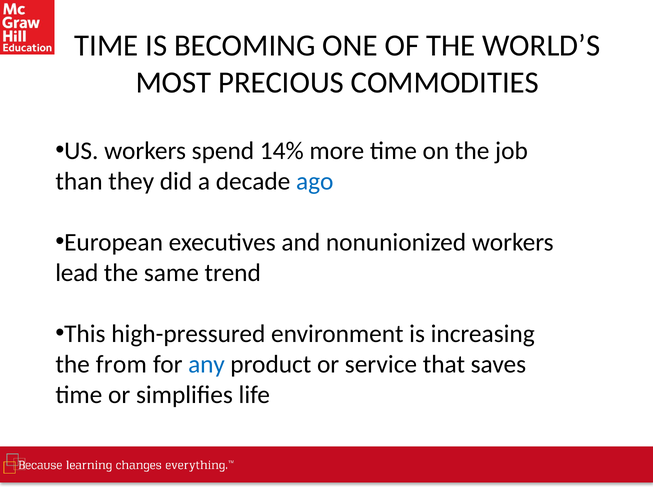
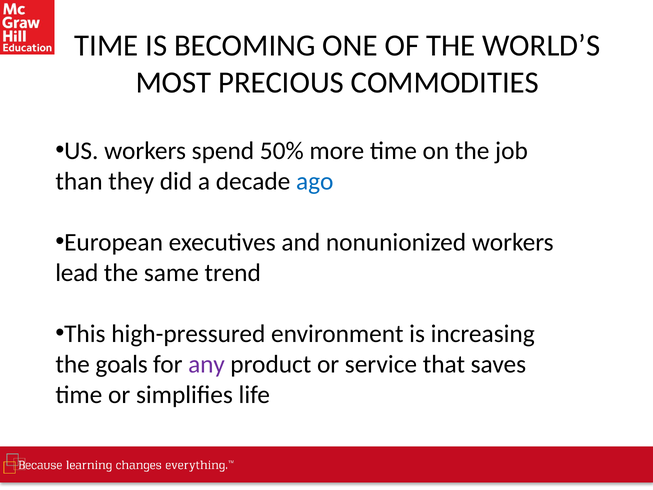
14%: 14% -> 50%
from: from -> goals
any colour: blue -> purple
